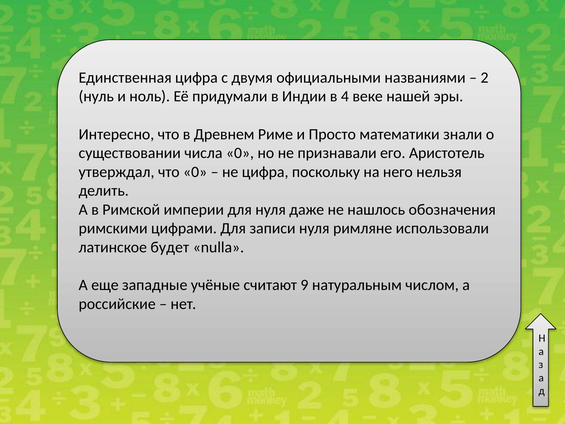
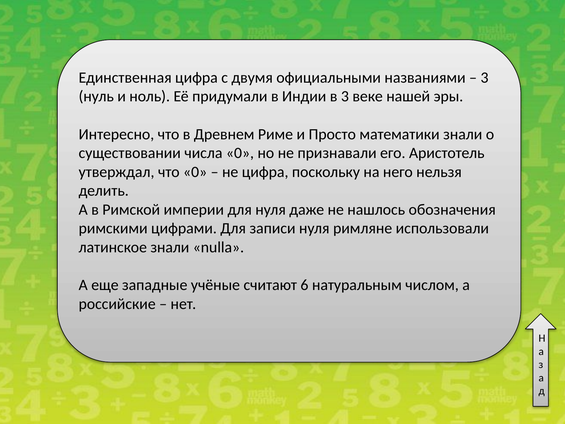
2 at (484, 78): 2 -> 3
в 4: 4 -> 3
латинское будет: будет -> знали
9: 9 -> 6
